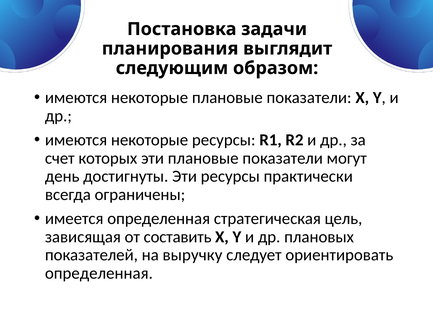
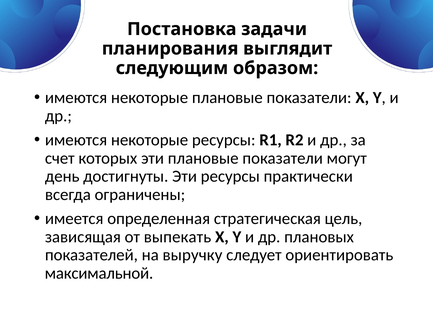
составить: составить -> выпекать
определенная at (99, 273): определенная -> максимальной
